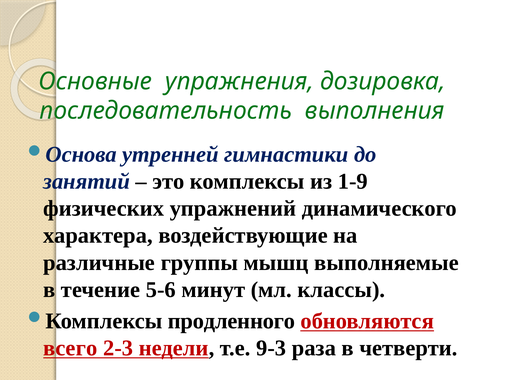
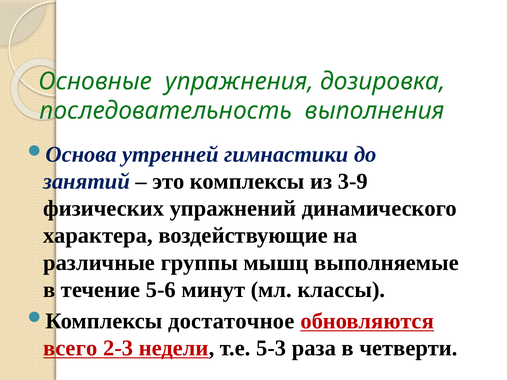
1-9: 1-9 -> 3-9
продленного: продленного -> достаточное
9-3: 9-3 -> 5-3
